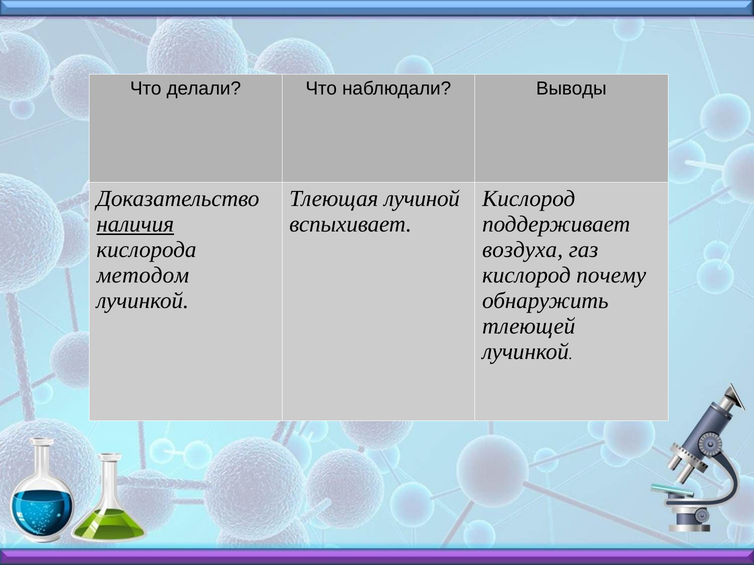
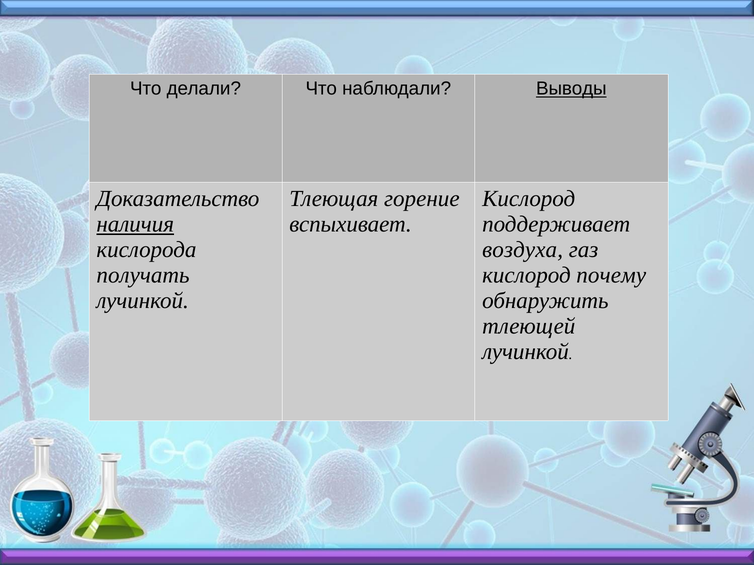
Выводы underline: none -> present
лучиной: лучиной -> горение
методом: методом -> получать
